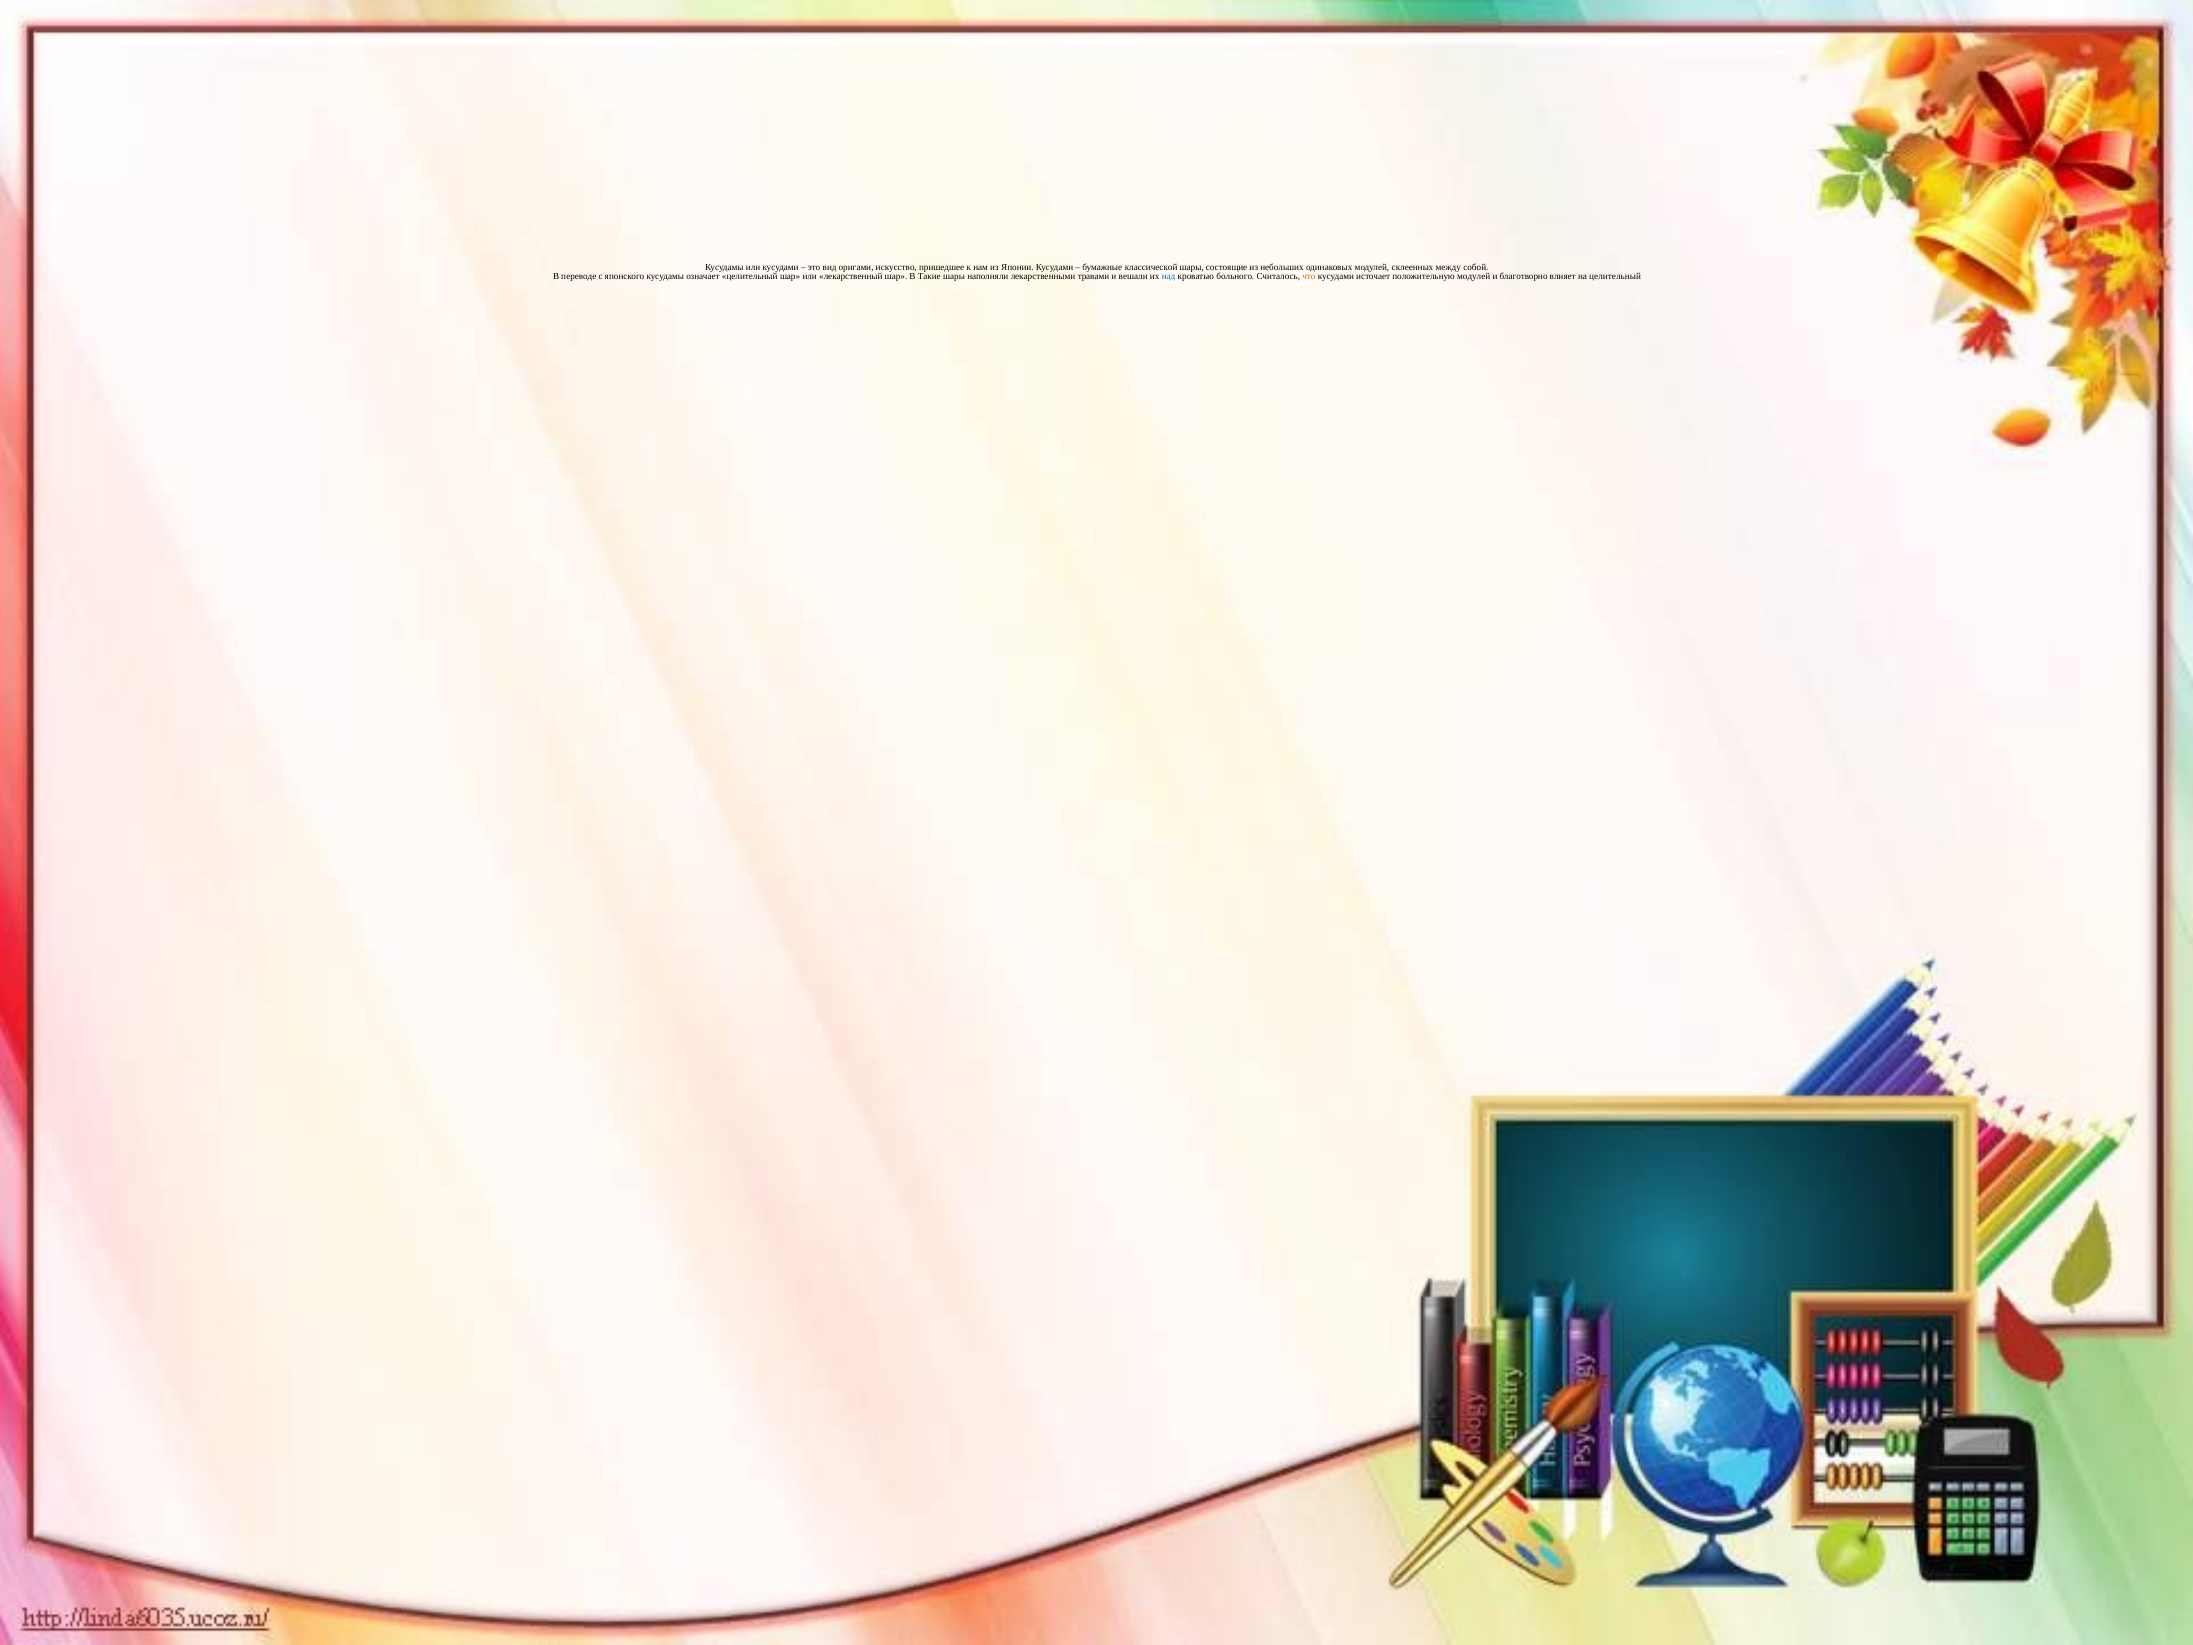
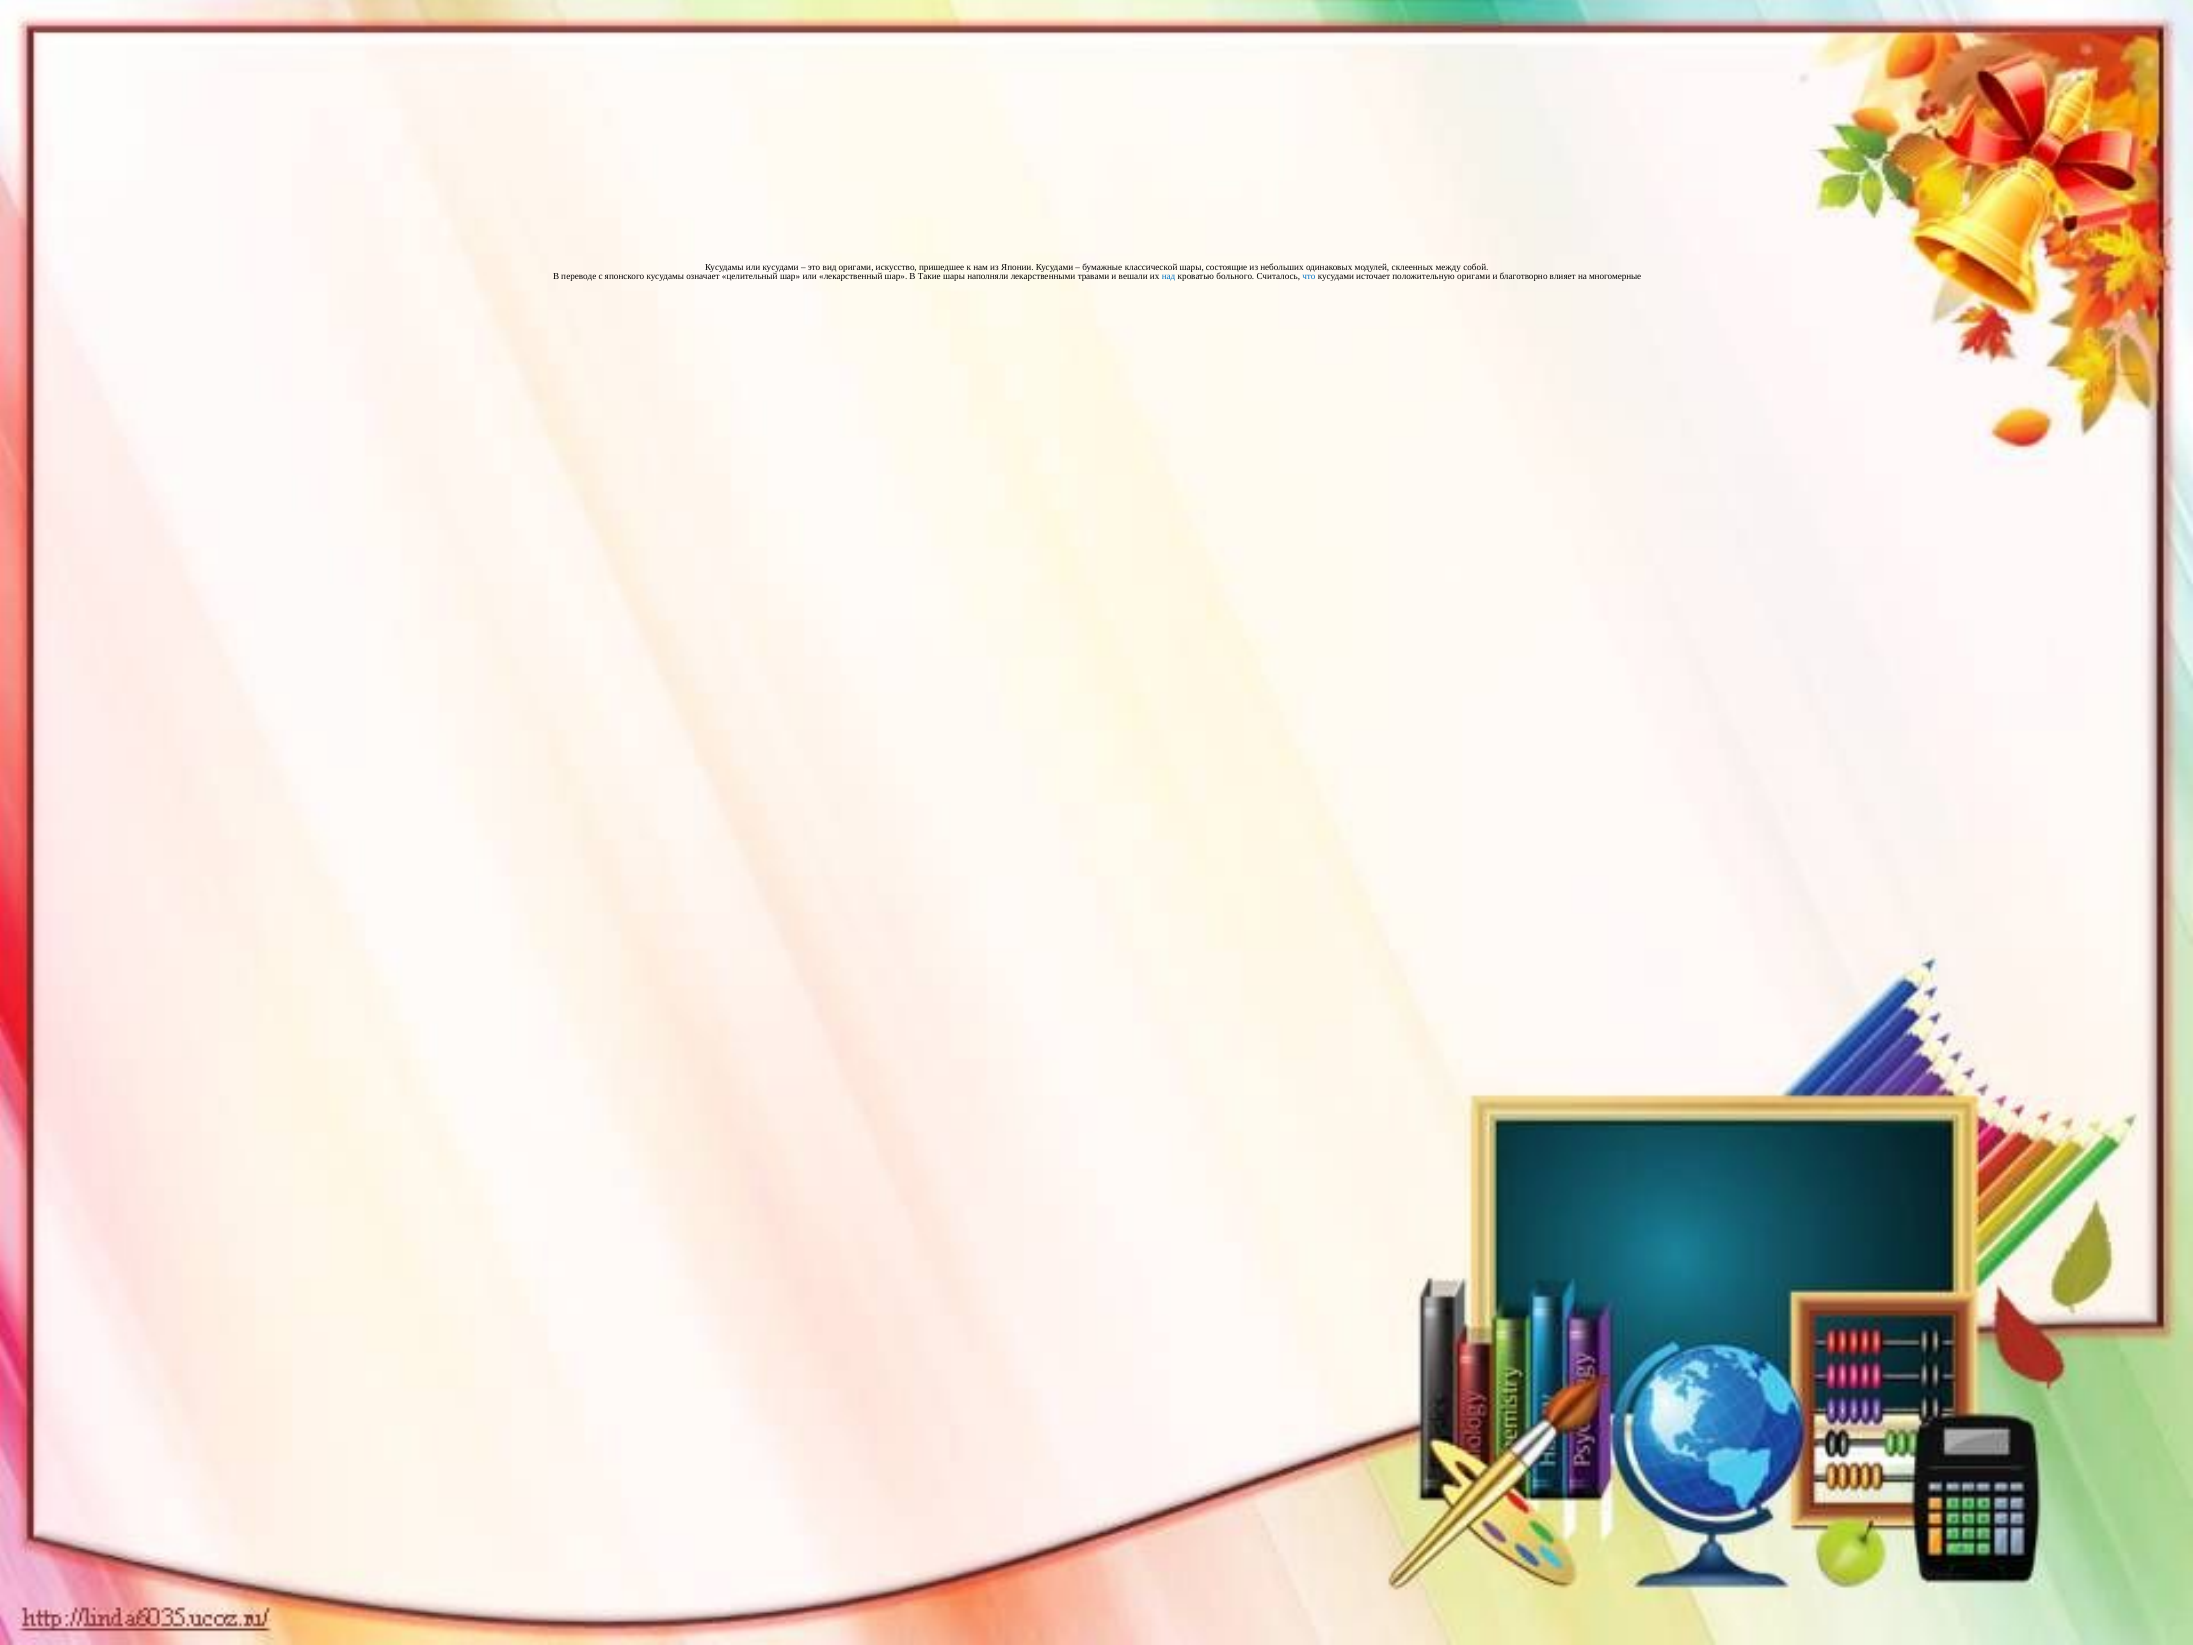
что colour: orange -> blue
положительную модулей: модулей -> оригами
на целительный: целительный -> многомерные
